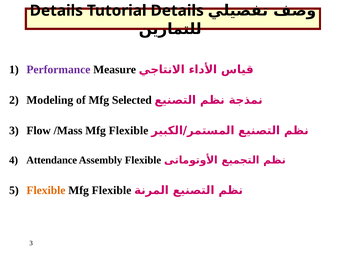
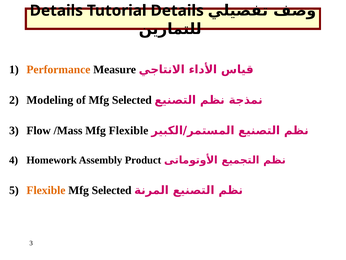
Performance colour: purple -> orange
Attendance: Attendance -> Homework
Assembly Flexible: Flexible -> Product
Flexible at (112, 190): Flexible -> Selected
